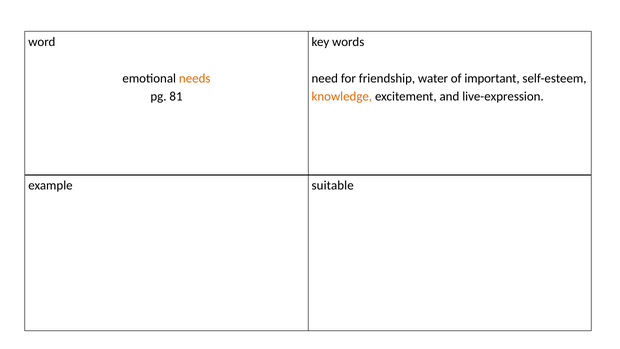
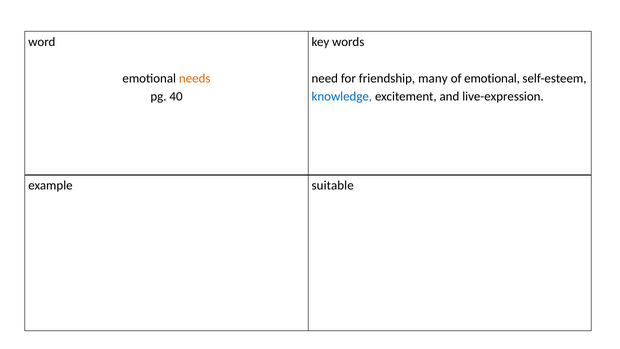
water: water -> many
of important: important -> emotional
81: 81 -> 40
knowledge colour: orange -> blue
